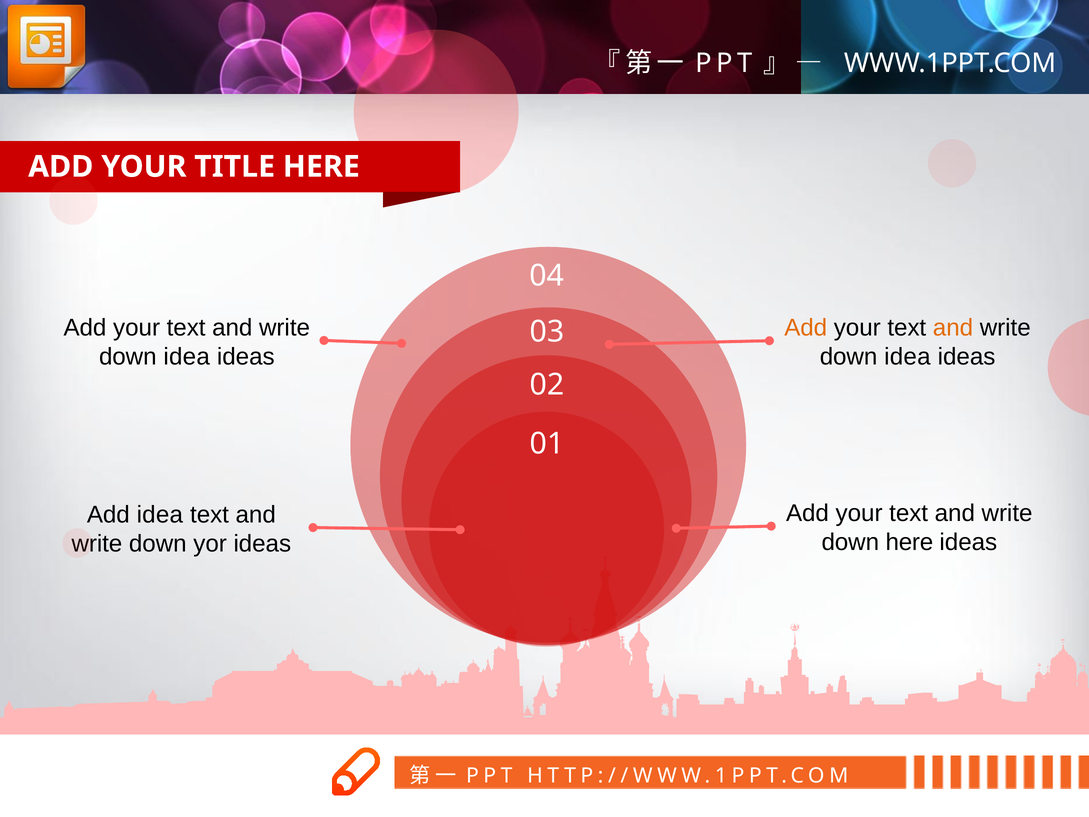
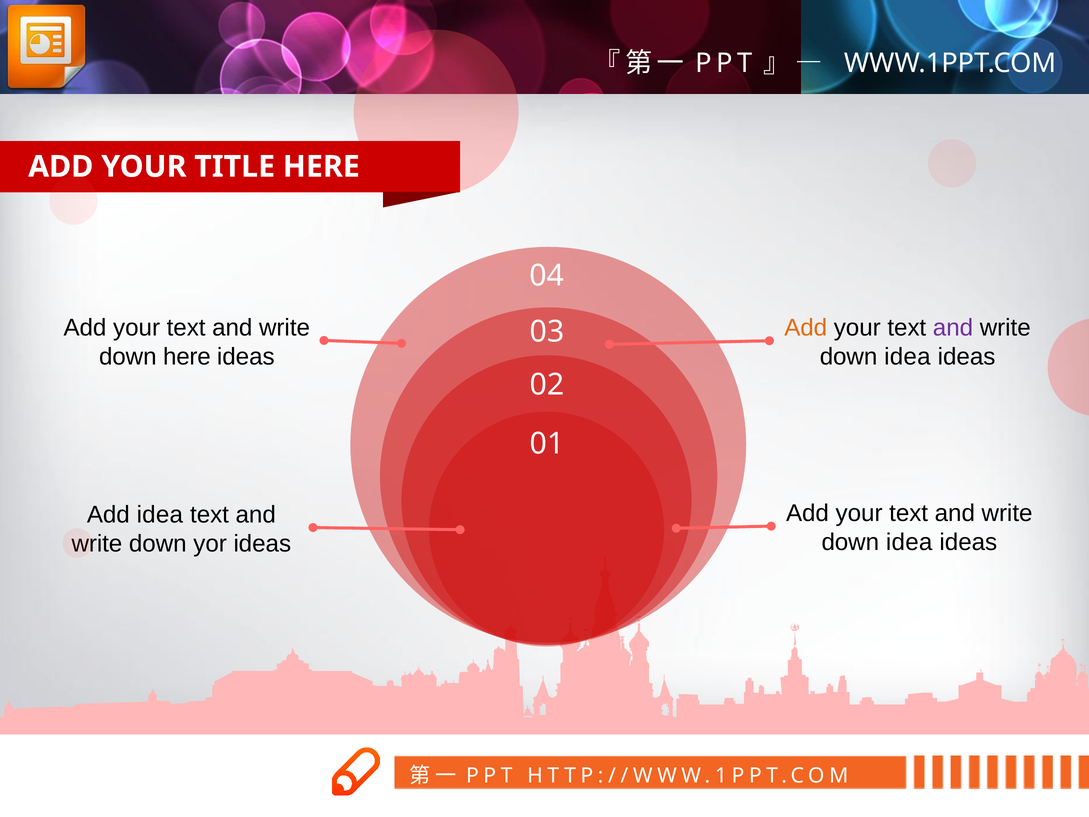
and at (953, 328) colour: orange -> purple
idea at (187, 357): idea -> here
here at (909, 542): here -> idea
